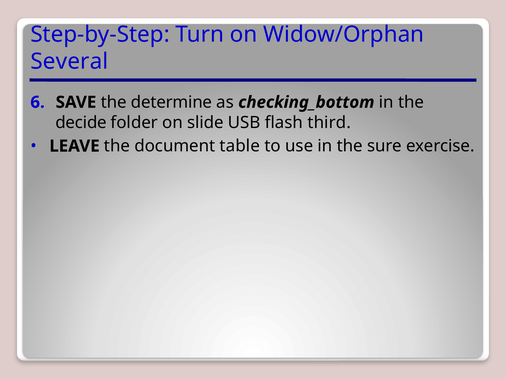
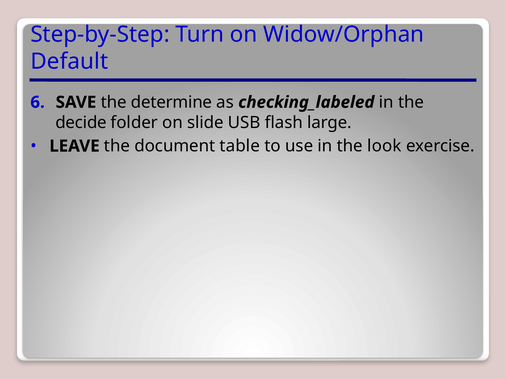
Several: Several -> Default
checking_bottom: checking_bottom -> checking_labeled
third: third -> large
sure: sure -> look
